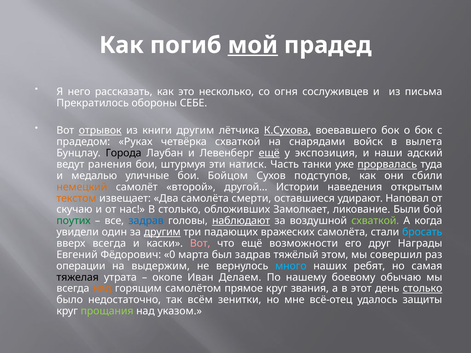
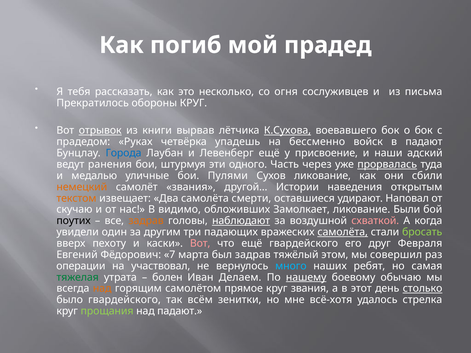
мой underline: present -> none
него: него -> тебя
обороны СЕБЕ: СЕБЕ -> КРУГ
книги другим: другим -> вырвав
четвёрка схваткой: схваткой -> упадешь
снарядами: снарядами -> бессменно
в вылета: вылета -> падают
Города colour: black -> blue
ещё at (269, 153) underline: present -> none
экспозиция: экспозиция -> присвоение
натиск: натиск -> одного
танки: танки -> через
Бойцом: Бойцом -> Пулями
Сухов подступов: подступов -> ликование
самолёт второй: второй -> звания
В столько: столько -> видимо
поутих colour: green -> black
задрав at (146, 221) colour: blue -> orange
схваткой at (375, 221) colour: light green -> pink
другим at (162, 232) underline: present -> none
самолёта at (343, 232) underline: none -> present
бросать colour: light blue -> light green
вверх всегда: всегда -> пехоту
ещё возможности: возможности -> гвардейского
Награды: Награды -> Февраля
0: 0 -> 7
выдержим: выдержим -> участвовал
тяжелая colour: black -> green
окопе: окопе -> болен
нашему underline: none -> present
было недостаточно: недостаточно -> гвардейского
всё-отец: всё-отец -> всё-хотя
защиты: защиты -> стрелка
над указом: указом -> падают
